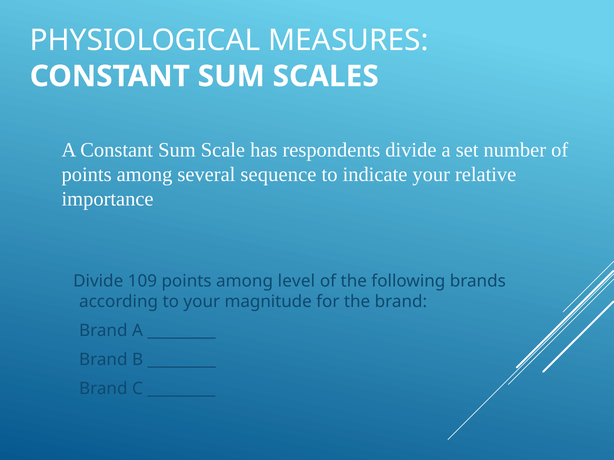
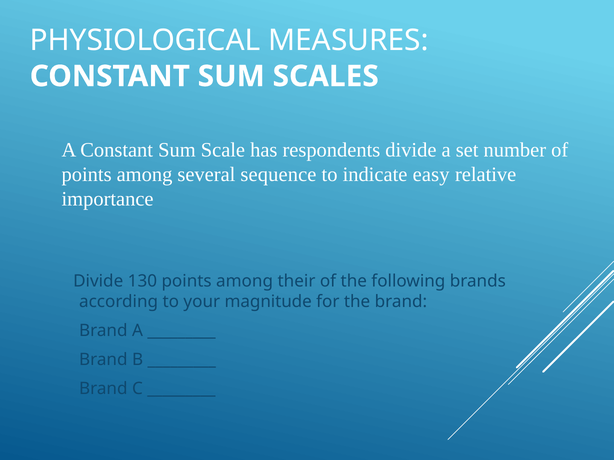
indicate your: your -> easy
109: 109 -> 130
level: level -> their
